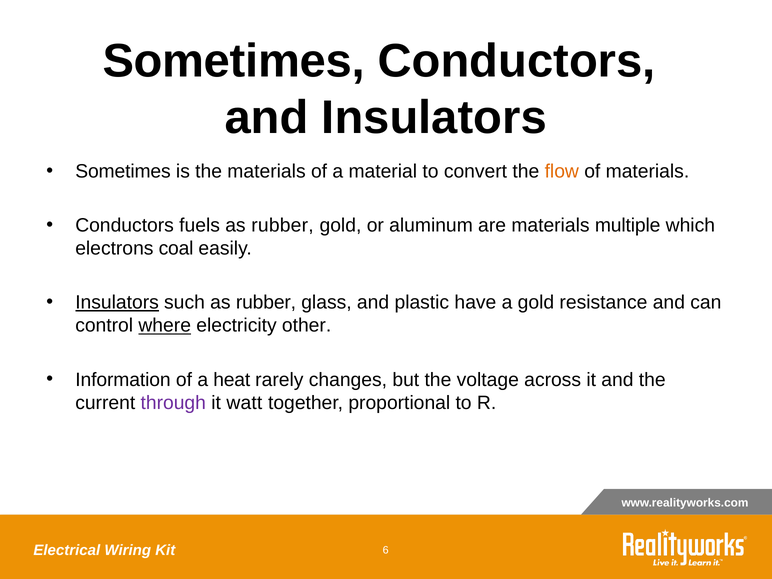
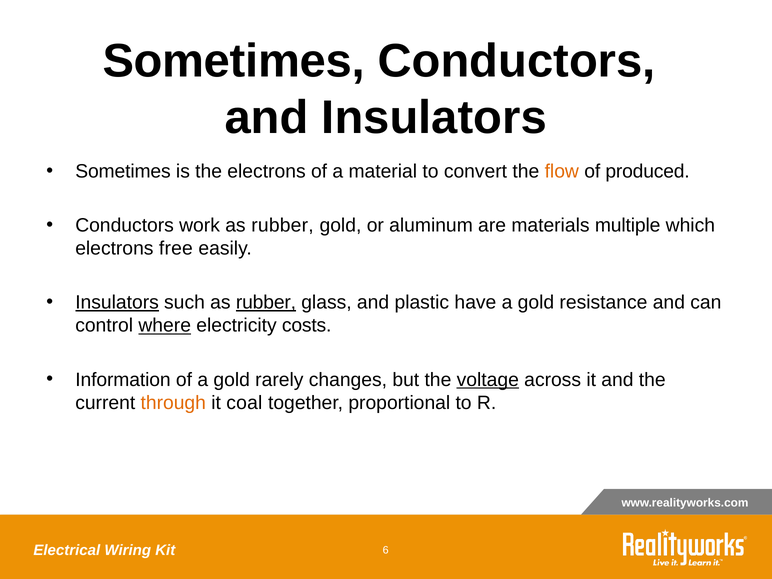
the materials: materials -> electrons
of materials: materials -> produced
fuels: fuels -> work
coal: coal -> free
rubber at (266, 302) underline: none -> present
other: other -> costs
of a heat: heat -> gold
voltage underline: none -> present
through colour: purple -> orange
watt: watt -> coal
